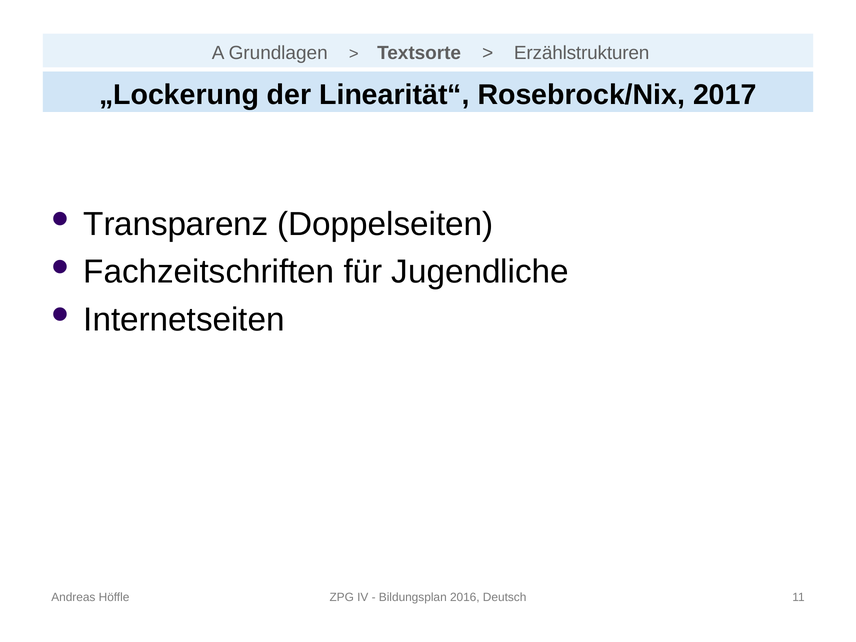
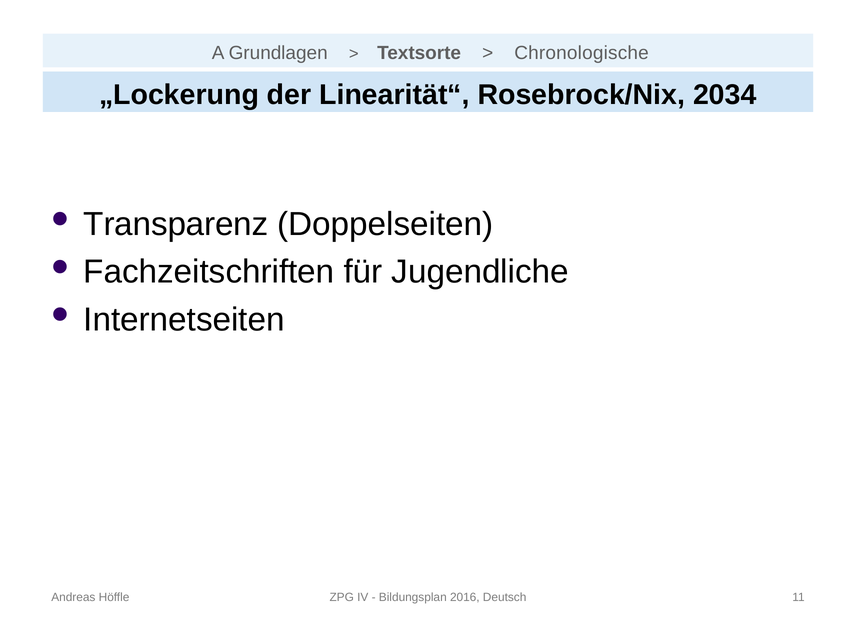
Erzählstrukturen: Erzählstrukturen -> Chronologische
2017: 2017 -> 2034
